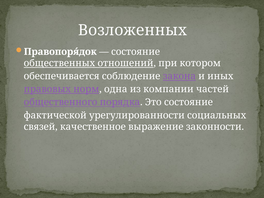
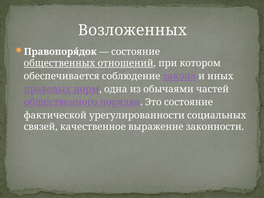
компании: компании -> обычаями
